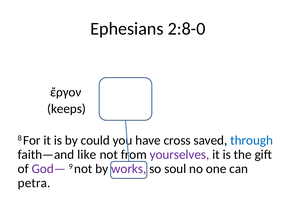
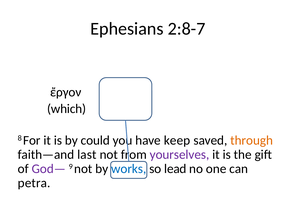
2:8-0: 2:8-0 -> 2:8-7
keeps: keeps -> which
cross: cross -> keep
through colour: blue -> orange
like: like -> last
works colour: purple -> blue
soul: soul -> lead
